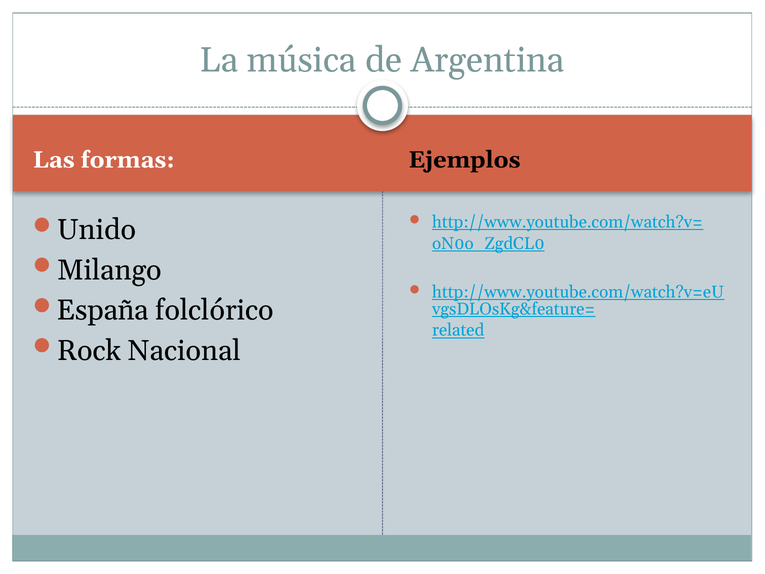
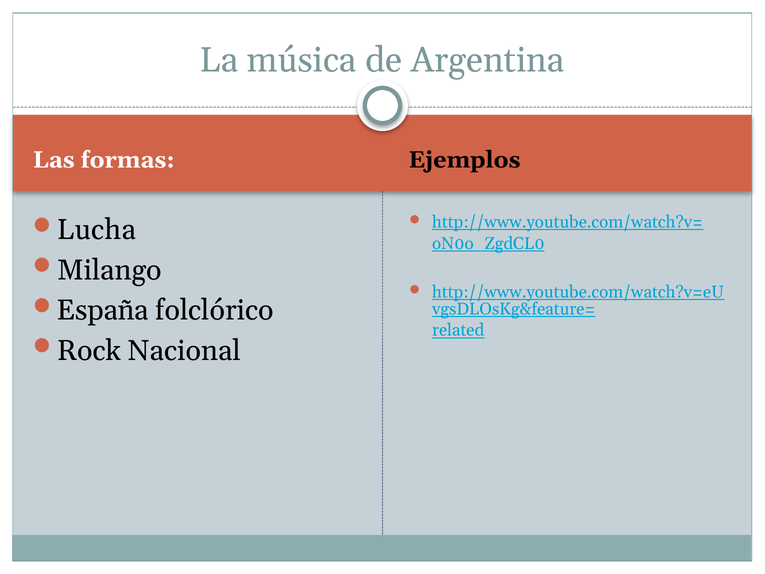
Unido: Unido -> Lucha
